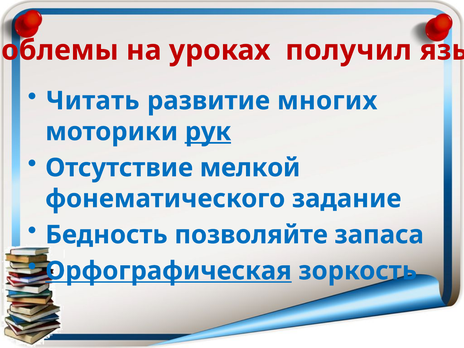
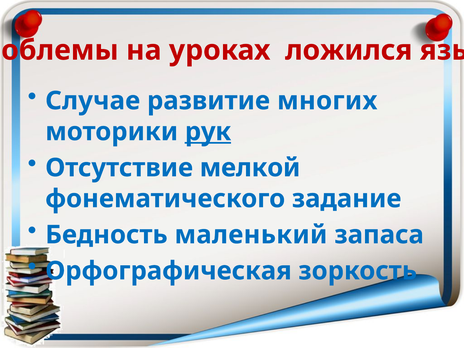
получил: получил -> ложился
Читать: Читать -> Случае
позволяйте: позволяйте -> маленький
Орфографическая underline: present -> none
